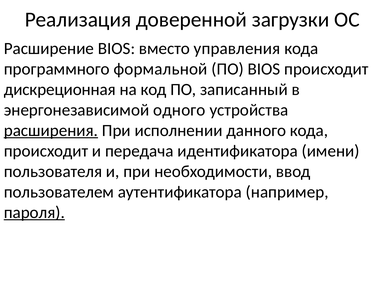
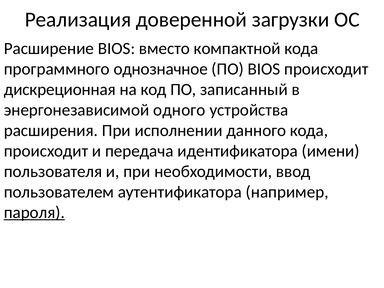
управления: управления -> компактной
формальной: формальной -> однозначное
расширения underline: present -> none
